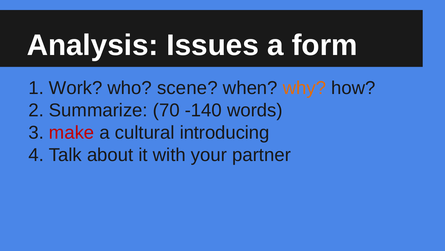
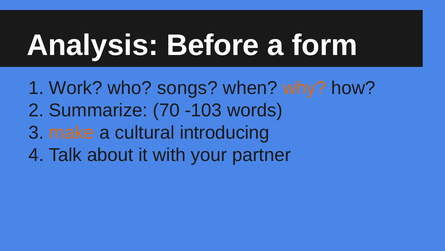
Issues: Issues -> Before
scene: scene -> songs
-140: -140 -> -103
make colour: red -> orange
